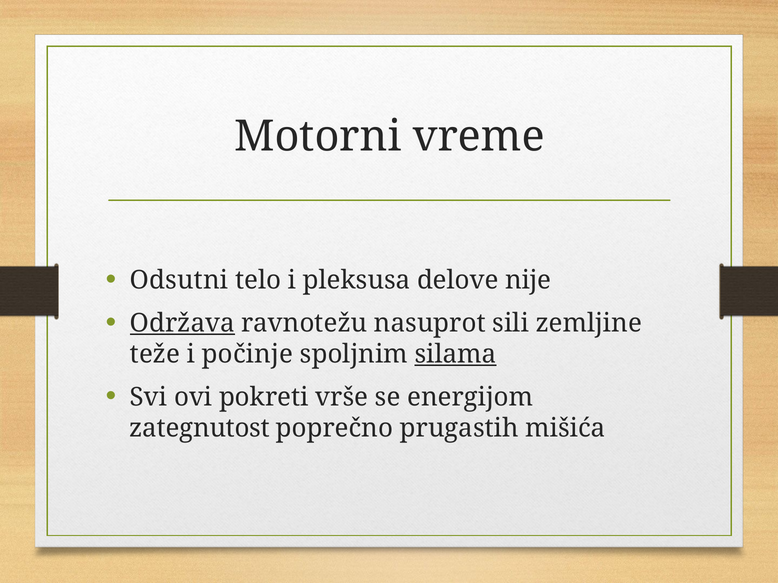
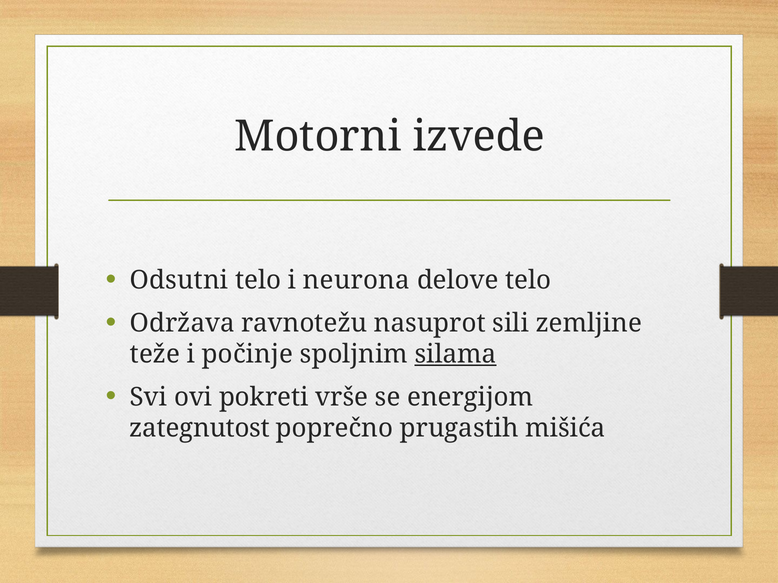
vreme: vreme -> izvede
pleksusa: pleksusa -> neurona
delove nije: nije -> telo
Održava underline: present -> none
